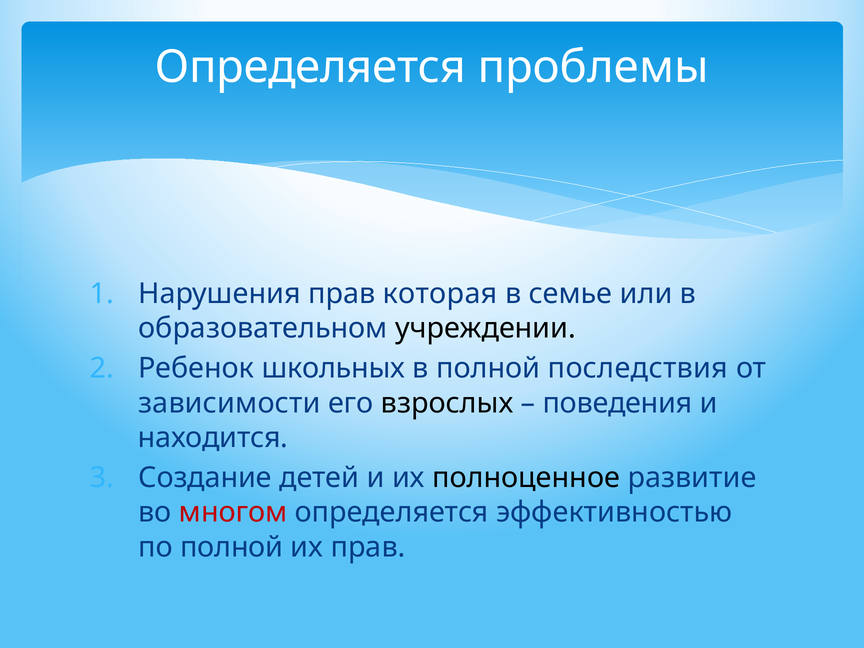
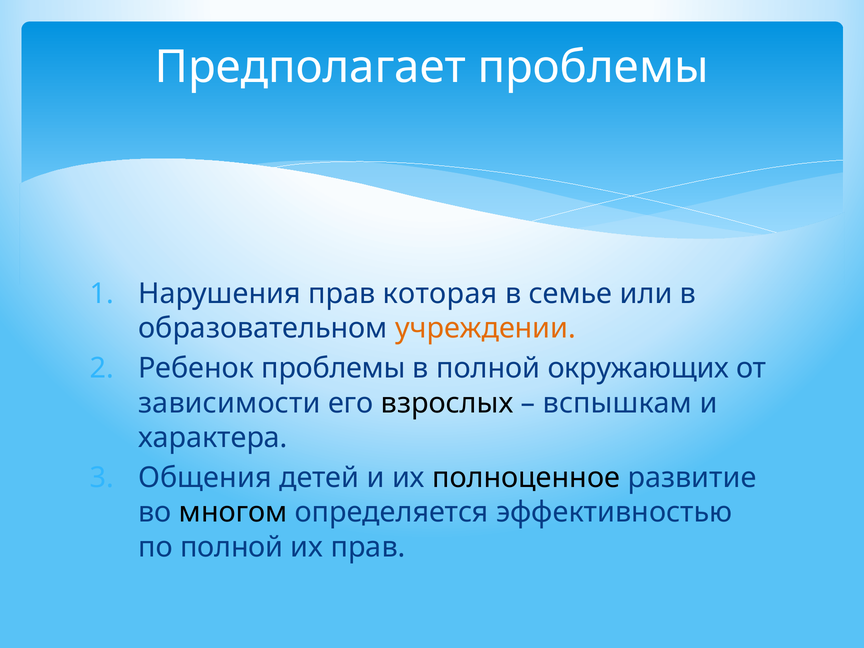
Определяется at (310, 67): Определяется -> Предполагает
учреждении colour: black -> orange
Ребенок школьных: школьных -> проблемы
последствия: последствия -> окружающих
поведения: поведения -> вспышкам
находится: находится -> характера
Создание: Создание -> Общения
многом colour: red -> black
